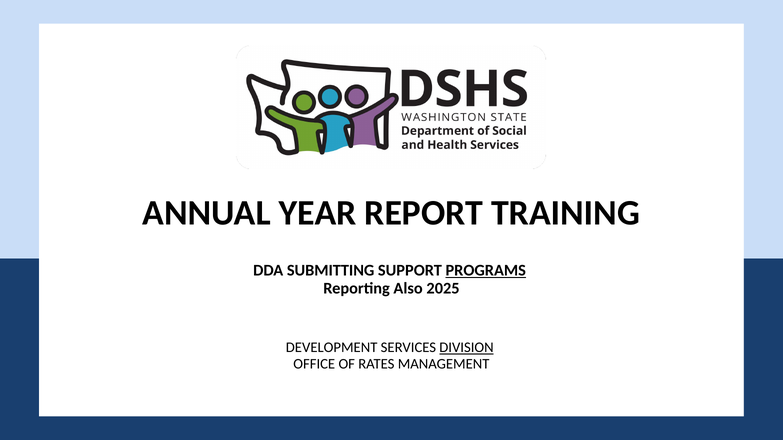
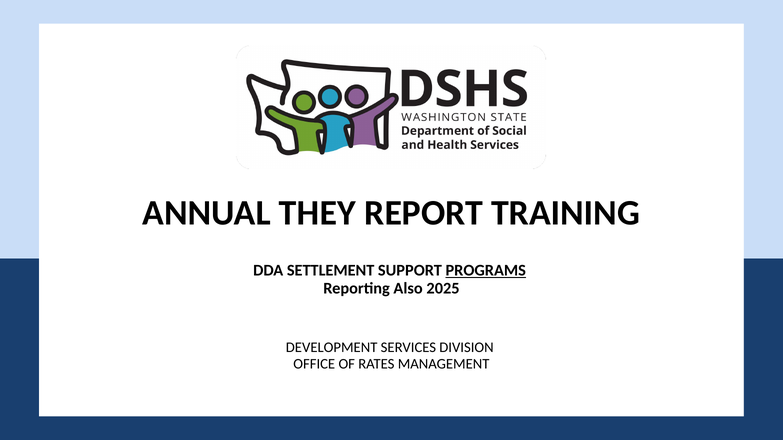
YEAR: YEAR -> THEY
SUBMITTING: SUBMITTING -> SETTLEMENT
DIVISION underline: present -> none
